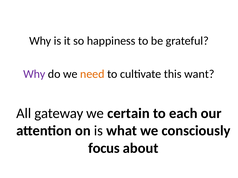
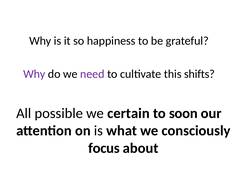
need colour: orange -> purple
want: want -> shifts
gateway: gateway -> possible
each: each -> soon
